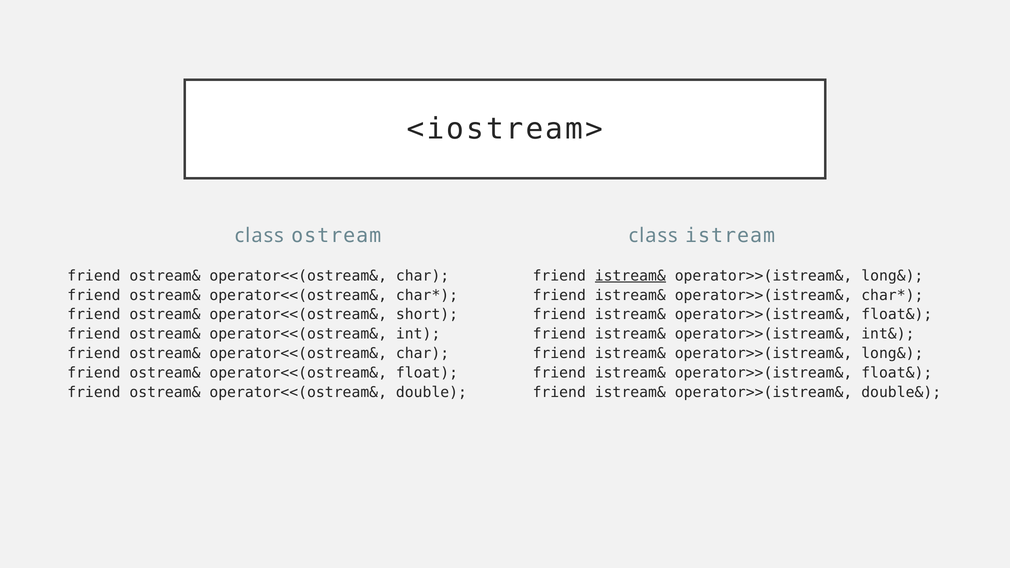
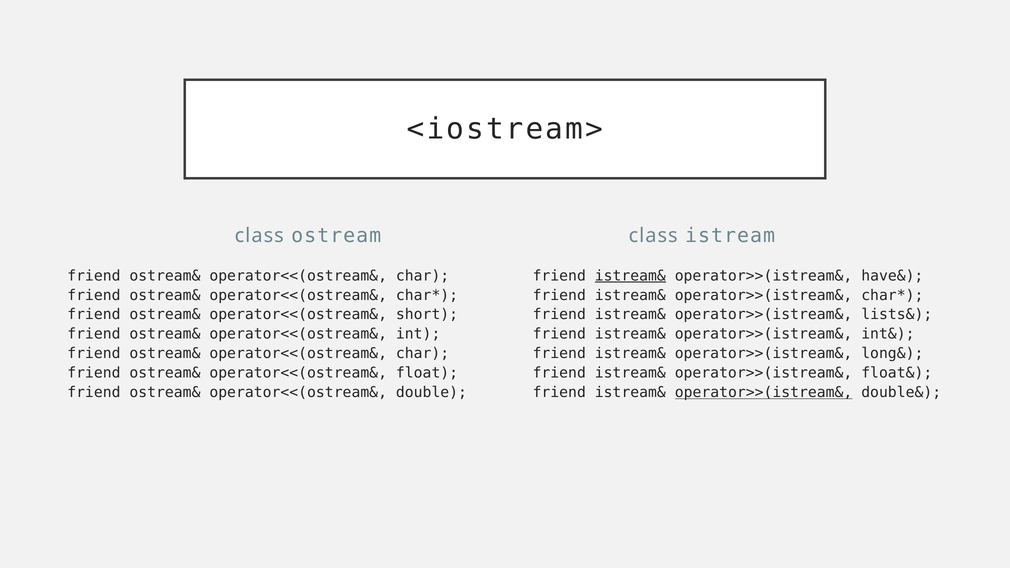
long& at (892, 276): long& -> have&
float& at (897, 315): float& -> lists&
operator>>(istream& at (764, 392) underline: none -> present
